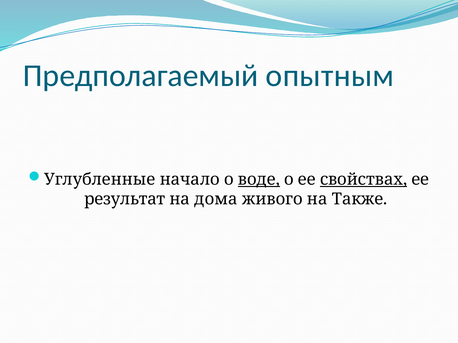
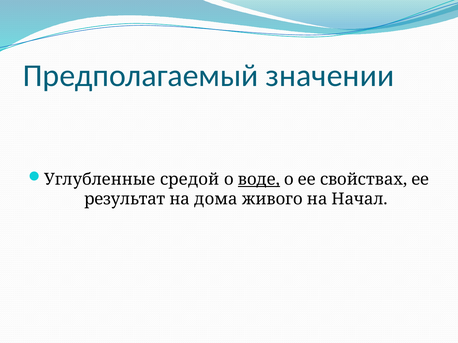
опытным: опытным -> значении
начало: начало -> средой
свойствах underline: present -> none
Также: Также -> Начал
